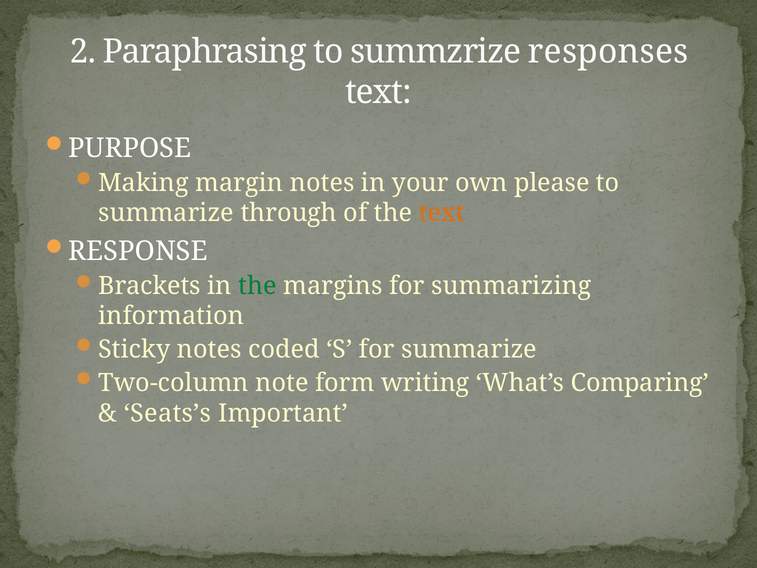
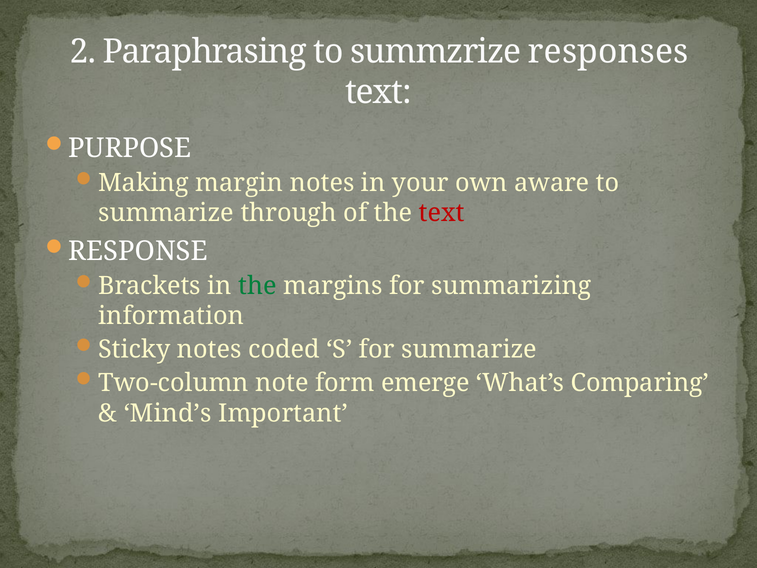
please: please -> aware
text at (442, 213) colour: orange -> red
writing: writing -> emerge
Seats’s: Seats’s -> Mind’s
